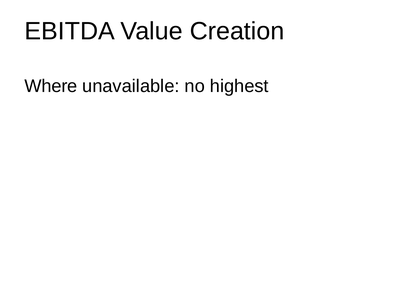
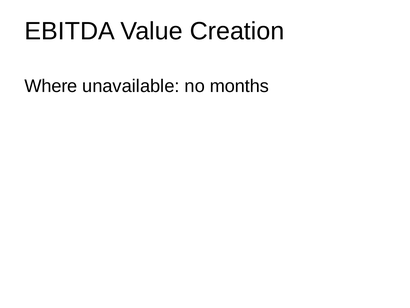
highest: highest -> months
